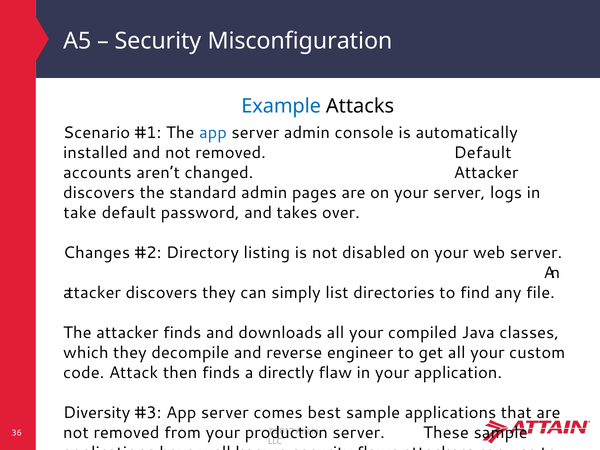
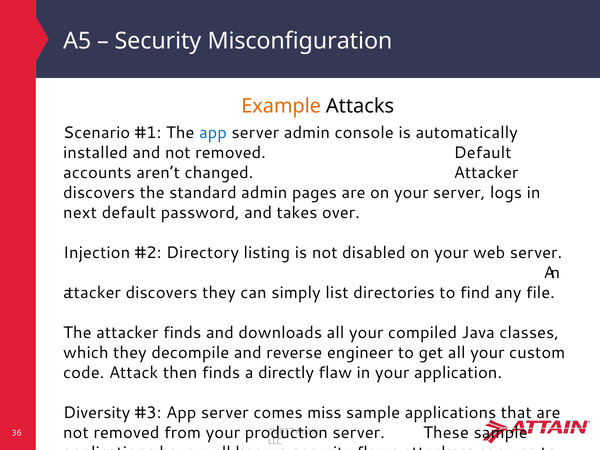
Example colour: blue -> orange
take: take -> next
Changes: Changes -> Injection
best: best -> miss
